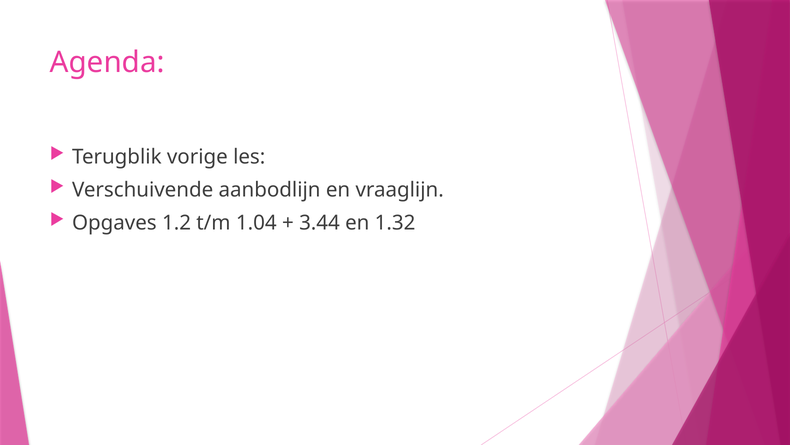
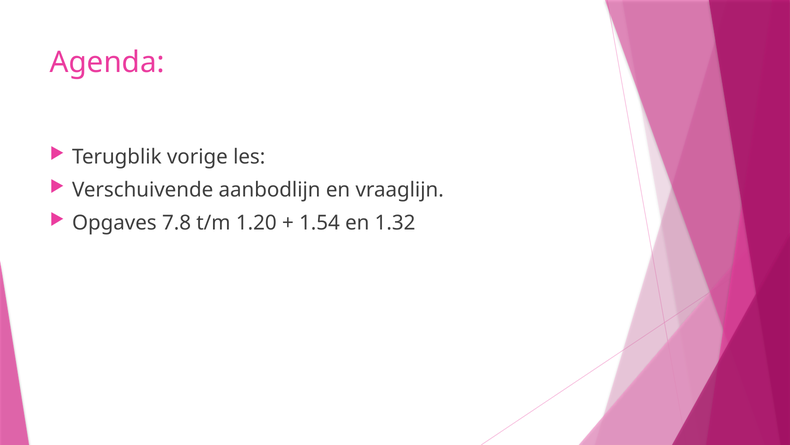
1.2: 1.2 -> 7.8
1.04: 1.04 -> 1.20
3.44: 3.44 -> 1.54
